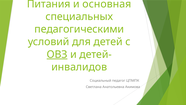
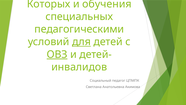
Питания: Питания -> Которых
основная: основная -> обучения
для underline: none -> present
